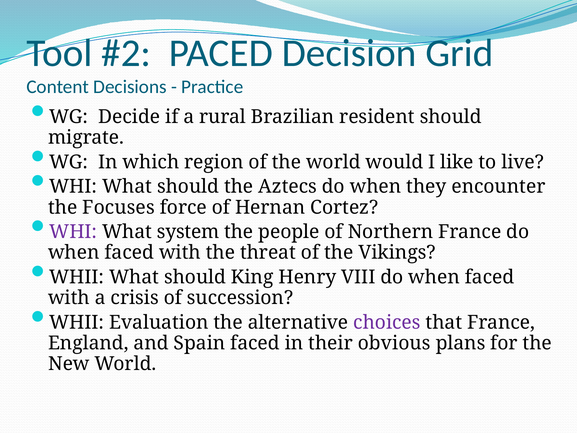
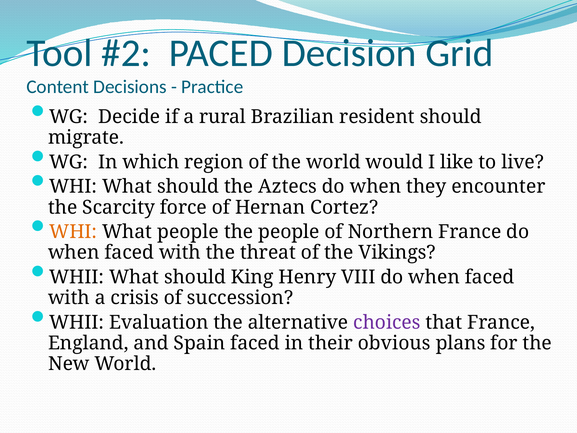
Focuses: Focuses -> Scarcity
WHI at (73, 232) colour: purple -> orange
What system: system -> people
